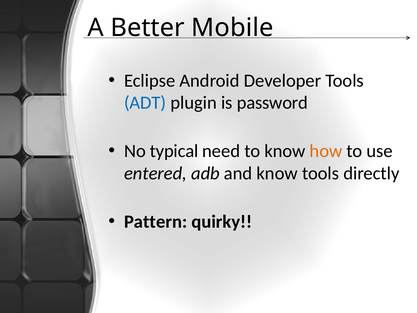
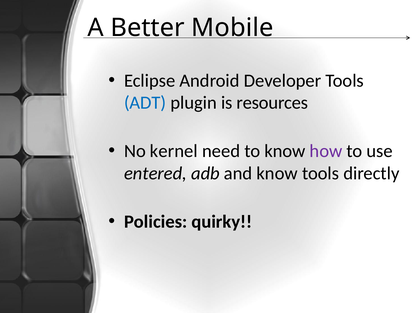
password: password -> resources
typical: typical -> kernel
how colour: orange -> purple
Pattern: Pattern -> Policies
